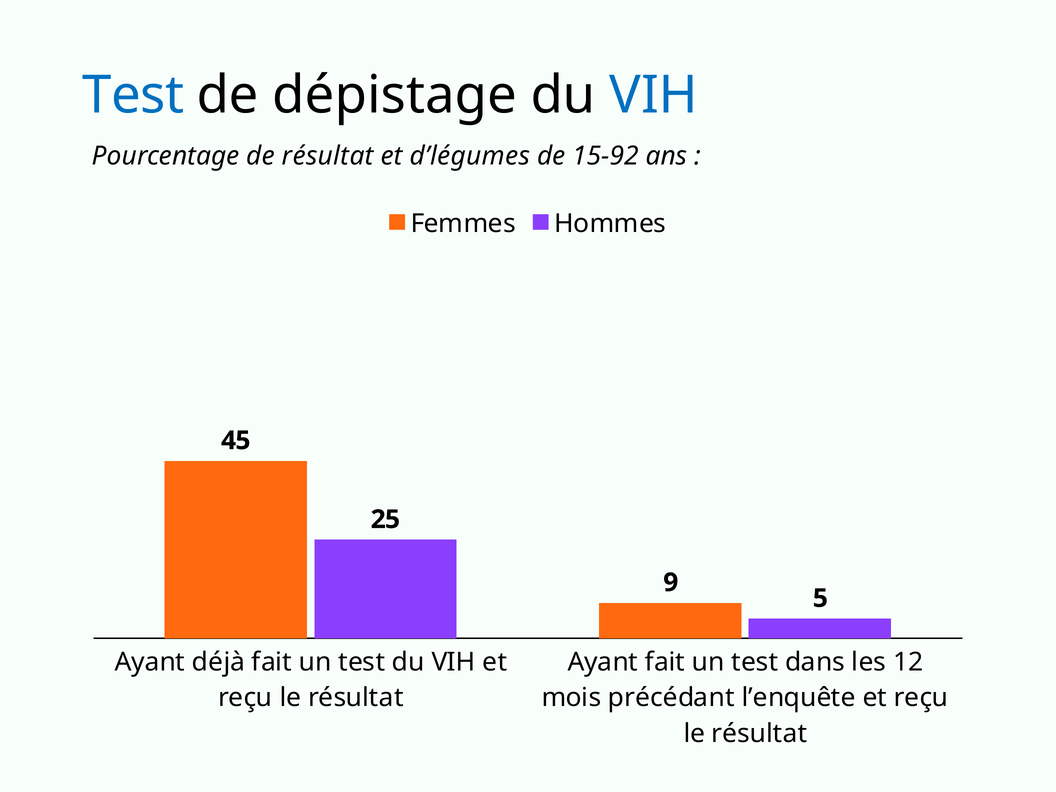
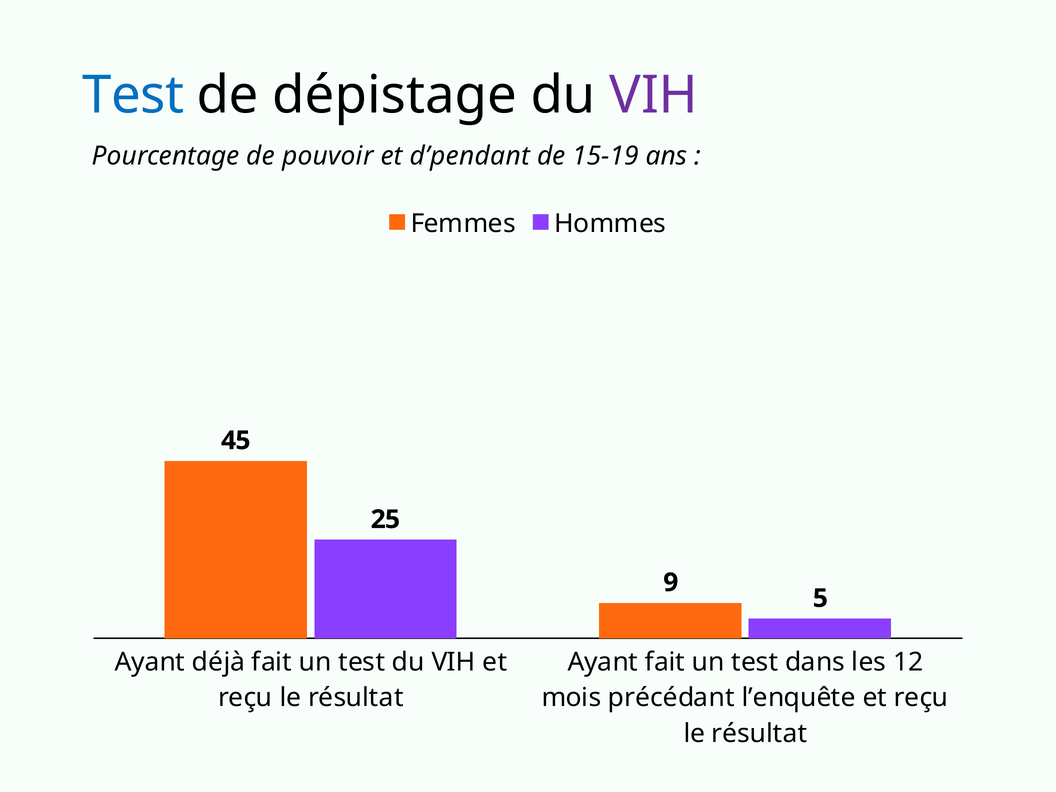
VIH at (654, 95) colour: blue -> purple
de résultat: résultat -> pouvoir
d’légumes: d’légumes -> d’pendant
15-92: 15-92 -> 15-19
